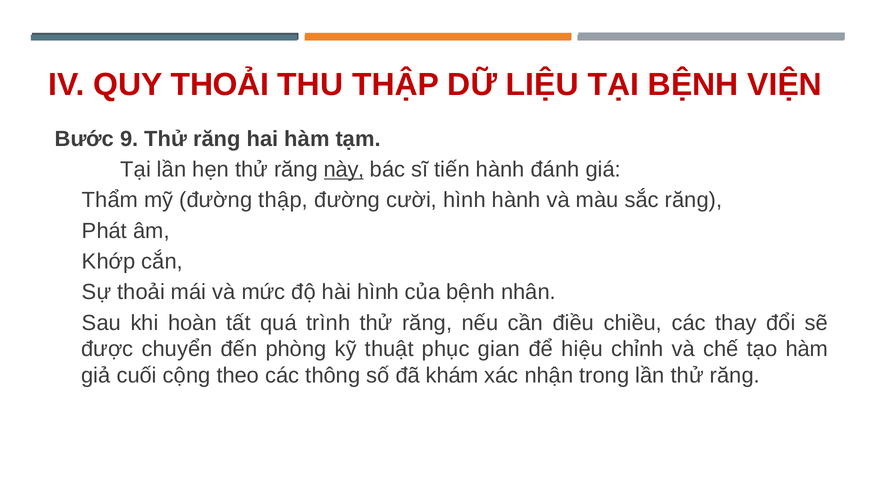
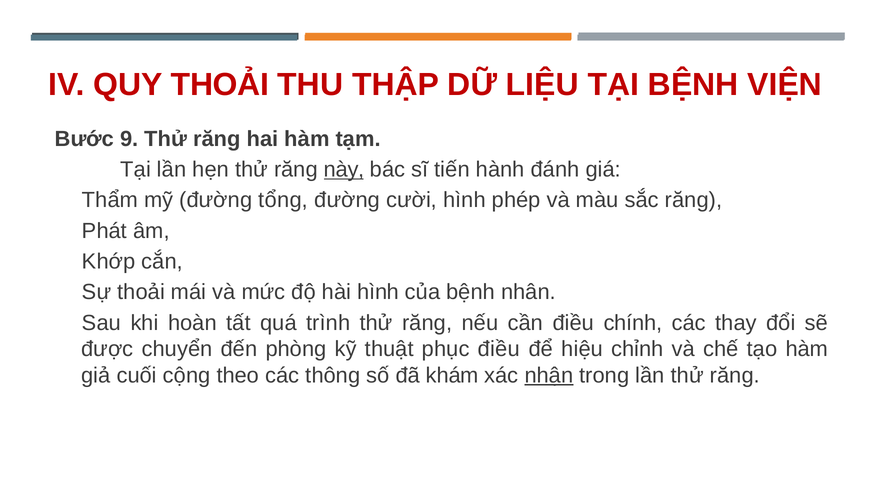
đường thập: thập -> tổng
hình hành: hành -> phép
chiều: chiều -> chính
phục gian: gian -> điều
nhận underline: none -> present
